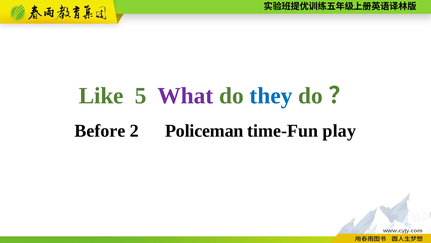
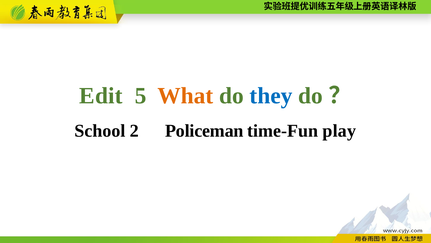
Like: Like -> Edit
What colour: purple -> orange
Before: Before -> School
